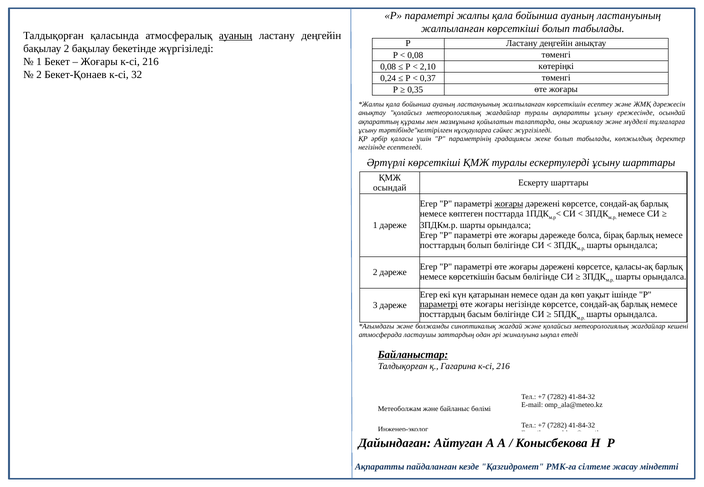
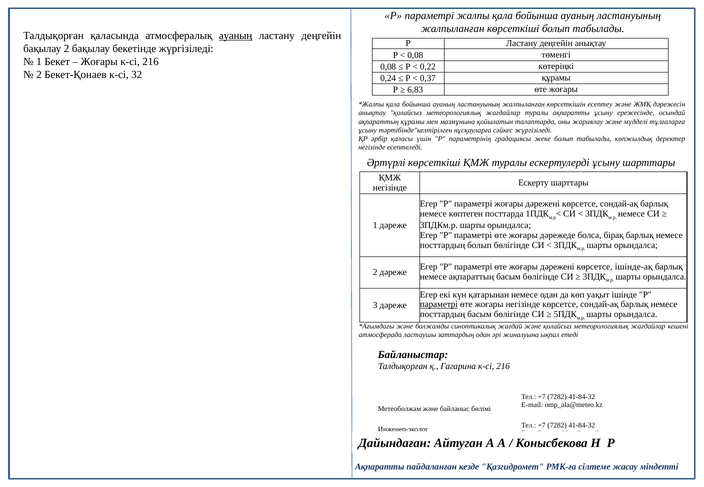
2,10: 2,10 -> 0,22
0,37 төменгі: төменгі -> құрамы
0,35: 0,35 -> 6,83
осындай at (390, 188): осындай -> негізінде
жоғары at (509, 204) underline: present -> none
қаласы-ақ: қаласы-ақ -> ішінде-ақ
немесе көрсеткішін: көрсеткішін -> ақпараттың
Байланыстар underline: present -> none
